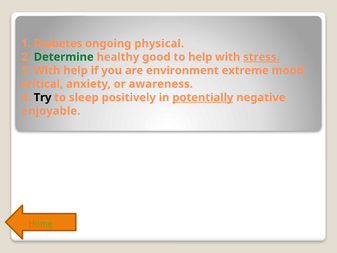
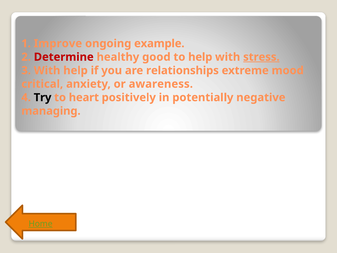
Diabetes: Diabetes -> Improve
physical: physical -> example
Determine colour: green -> red
environment: environment -> relationships
sleep: sleep -> heart
potentially underline: present -> none
enjoyable: enjoyable -> managing
